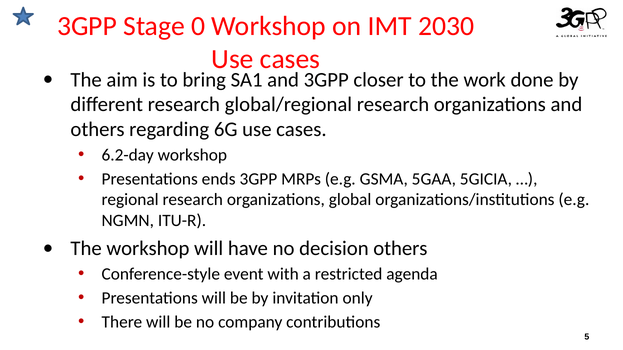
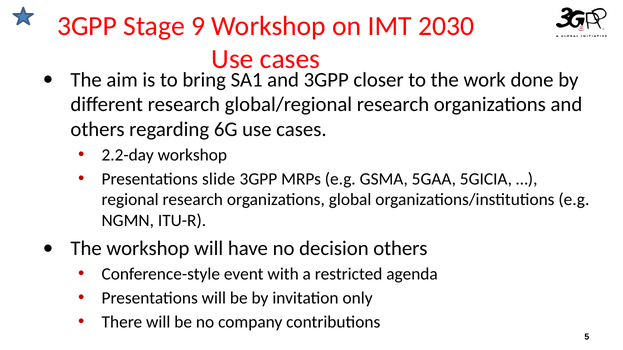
0: 0 -> 9
6.2-day: 6.2-day -> 2.2-day
ends: ends -> slide
